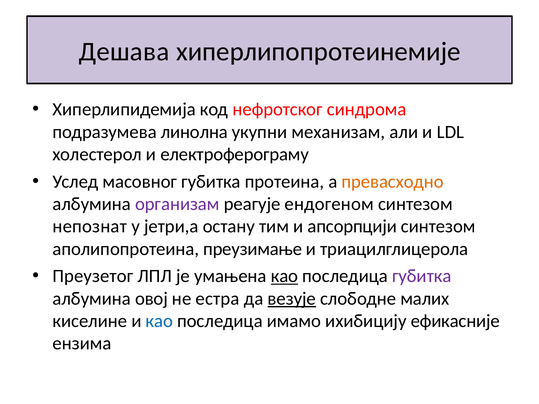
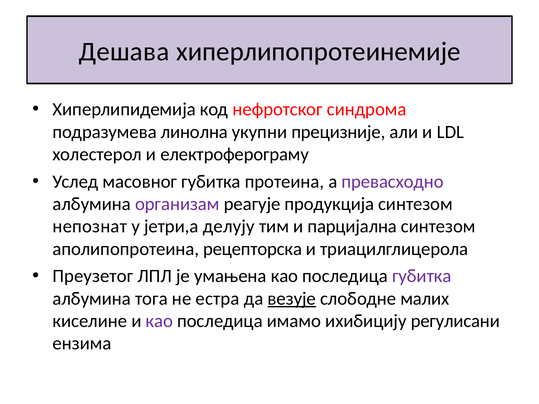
механизам: механизам -> прецизније
превасходно colour: orange -> purple
ендогеном: ендогеном -> продукција
остану: остану -> делују
апсорпцији: апсорпцији -> парцијална
преузимање: преузимање -> рецепторска
као at (284, 276) underline: present -> none
овој: овој -> тога
као at (159, 321) colour: blue -> purple
ефикасније: ефикасније -> регулисани
